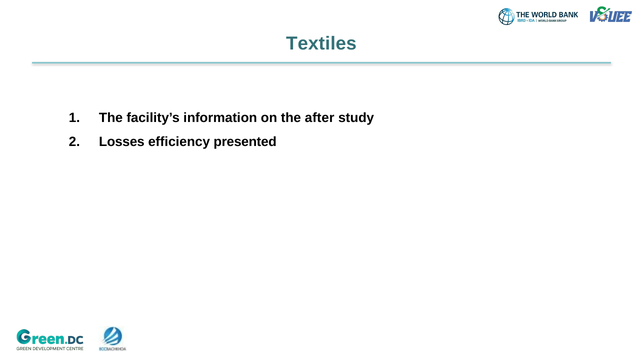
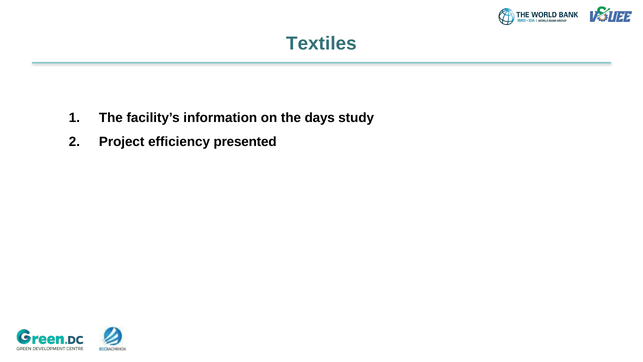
after: after -> days
Losses: Losses -> Project
